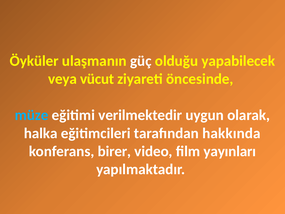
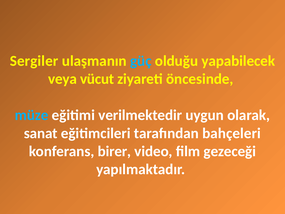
Öyküler: Öyküler -> Sergiler
güç colour: white -> light blue
halka: halka -> sanat
hakkında: hakkında -> bahçeleri
yayınları: yayınları -> gezeceği
